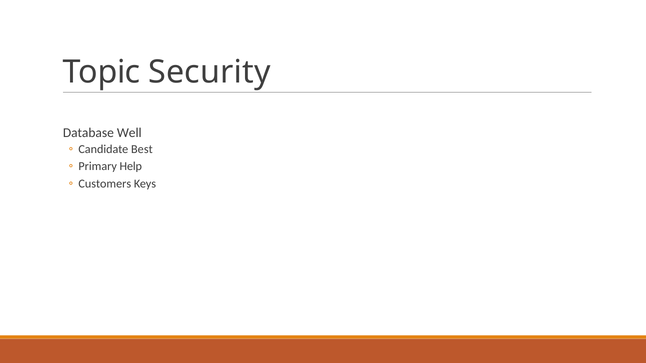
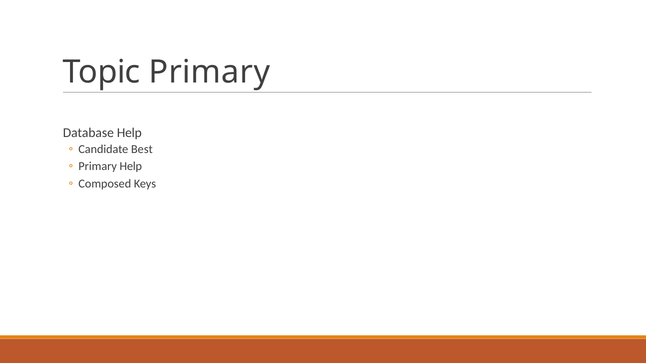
Topic Security: Security -> Primary
Database Well: Well -> Help
Customers: Customers -> Composed
